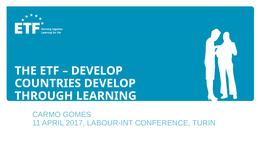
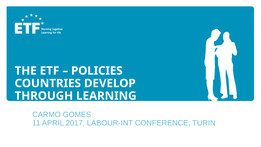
DEVELOP at (97, 71): DEVELOP -> POLICIES
